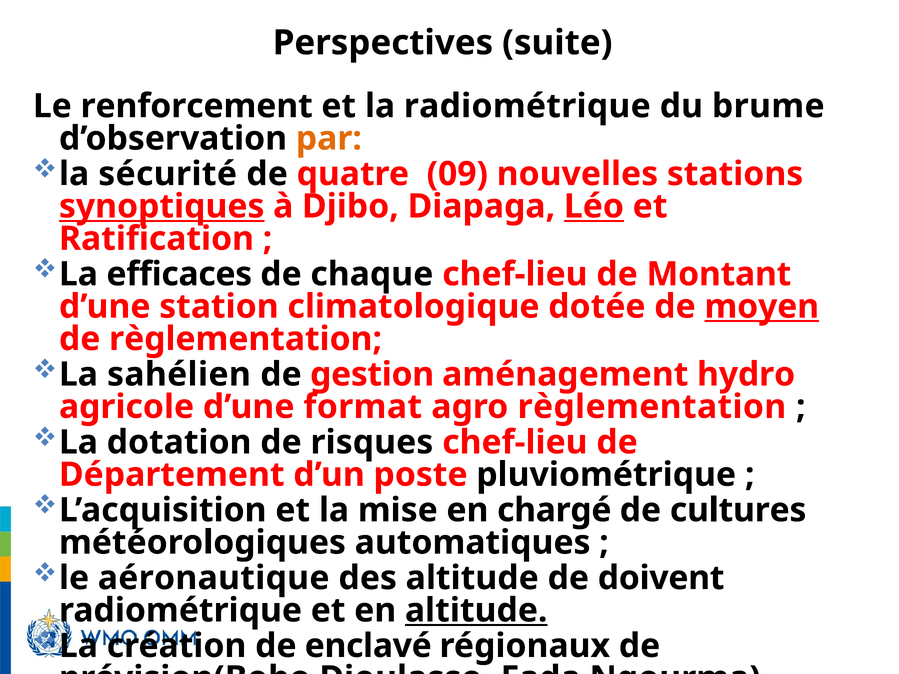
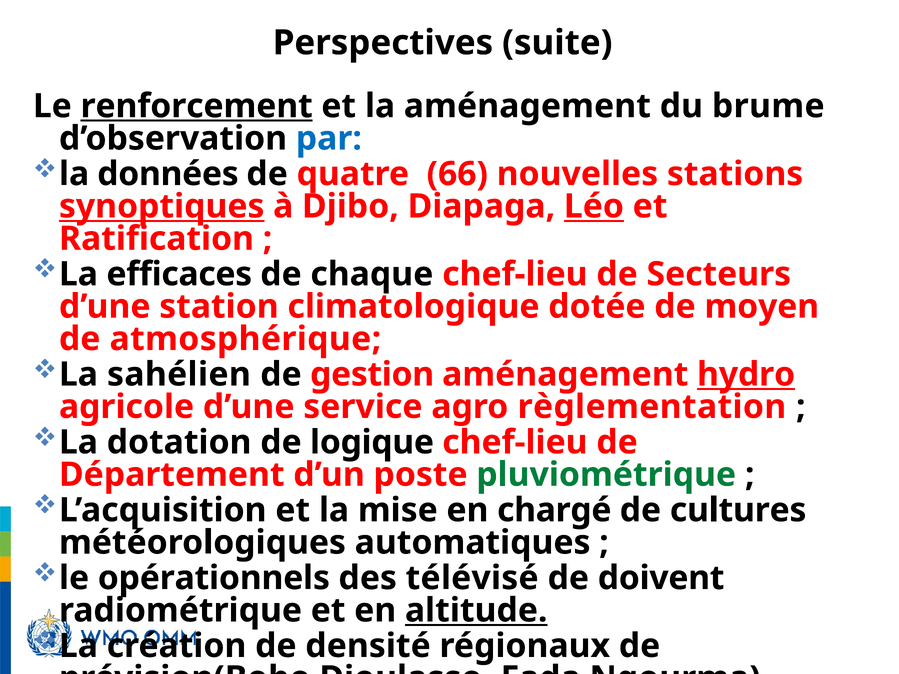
renforcement underline: none -> present
la radiométrique: radiométrique -> aménagement
par colour: orange -> blue
sécurité: sécurité -> données
09: 09 -> 66
Montant: Montant -> Secteurs
moyen underline: present -> none
de règlementation: règlementation -> atmosphérique
hydro underline: none -> present
format: format -> service
risques: risques -> logique
pluviométrique colour: black -> green
aéronautique: aéronautique -> opérationnels
des altitude: altitude -> télévisé
enclavé: enclavé -> densité
